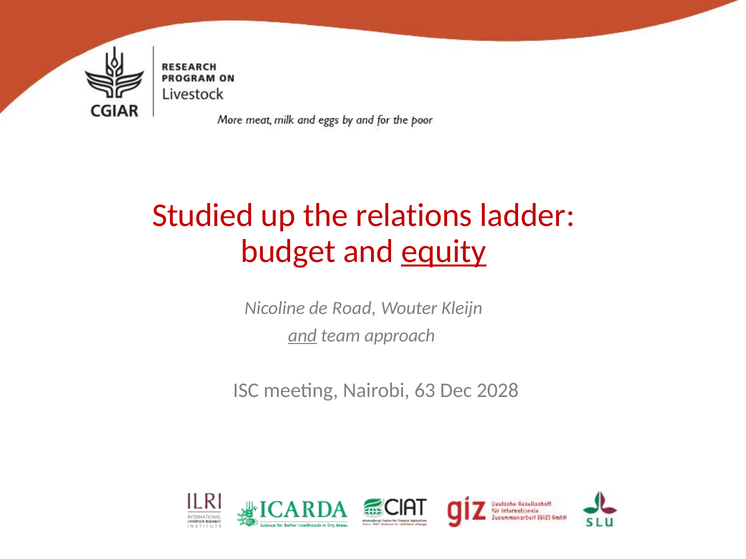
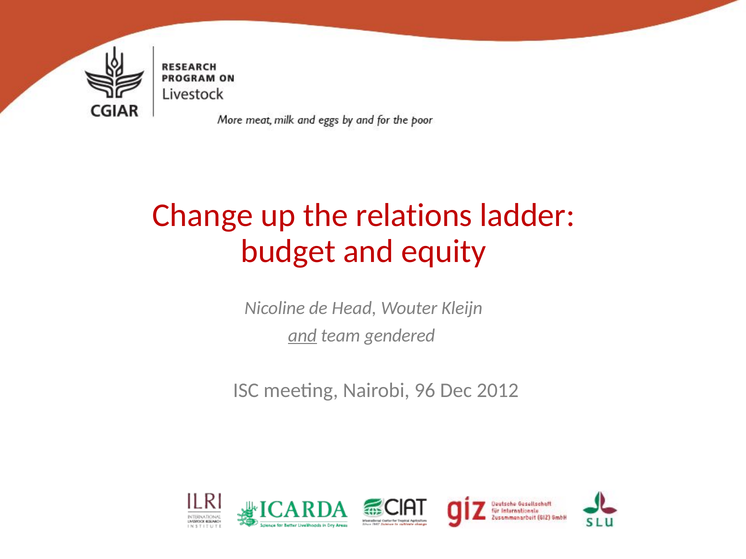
Studied: Studied -> Change
equity underline: present -> none
Road: Road -> Head
approach: approach -> gendered
63: 63 -> 96
2028: 2028 -> 2012
